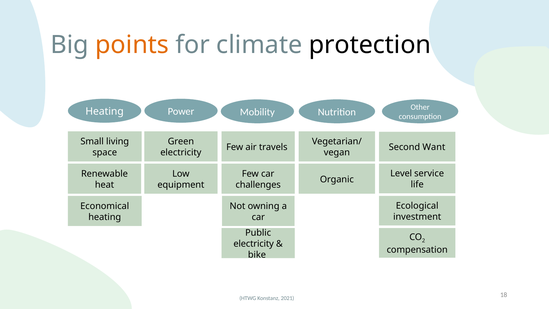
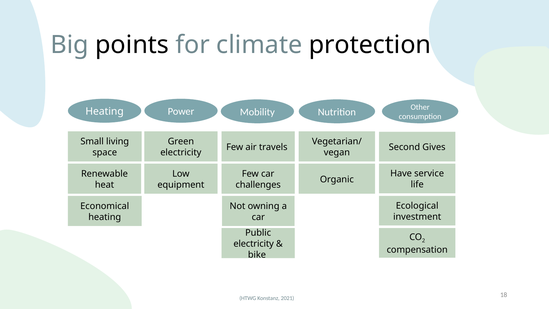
points colour: orange -> black
Want: Want -> Gives
Level: Level -> Have
